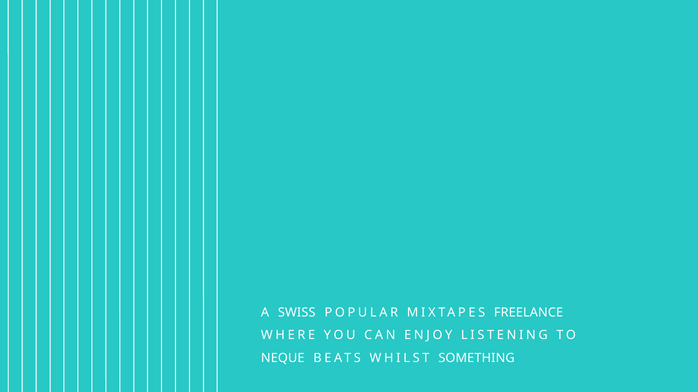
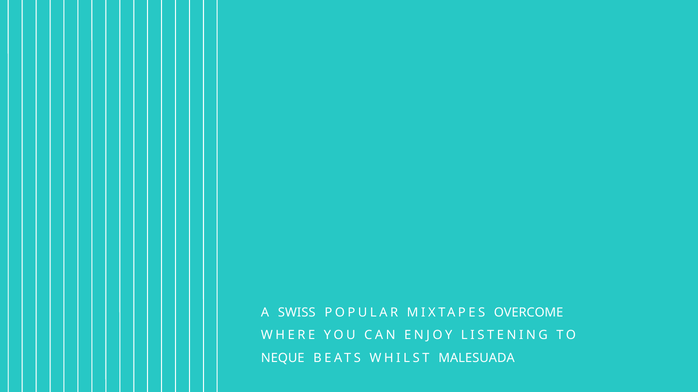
FREELANCE: FREELANCE -> OVERCOME
SOMETHING: SOMETHING -> MALESUADA
